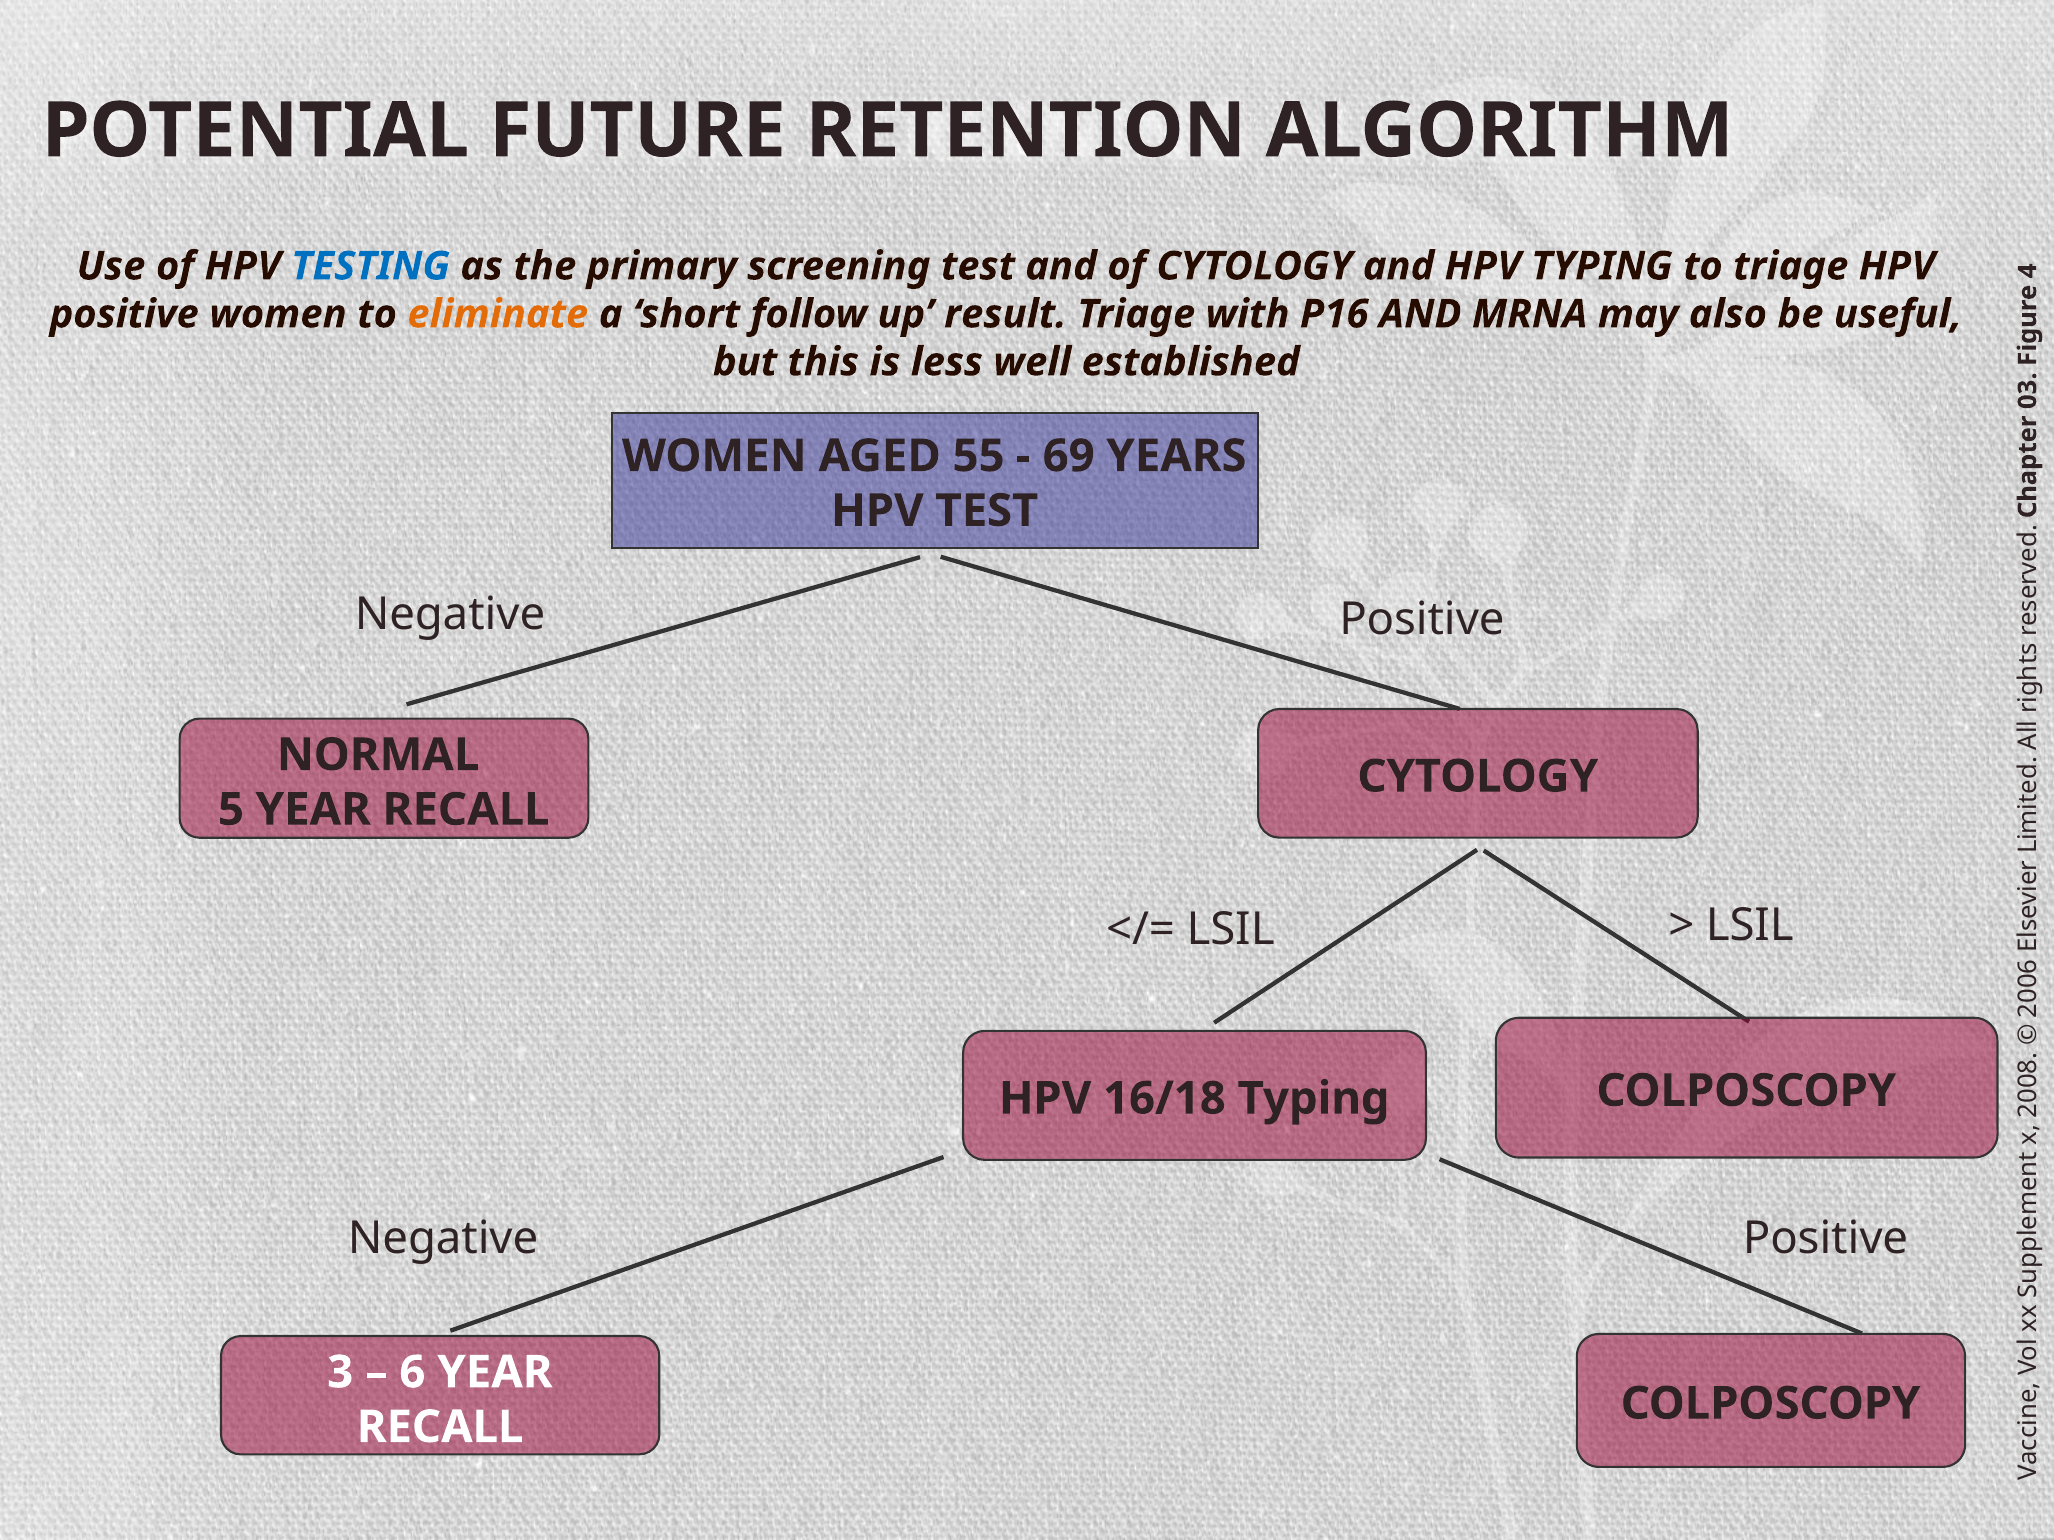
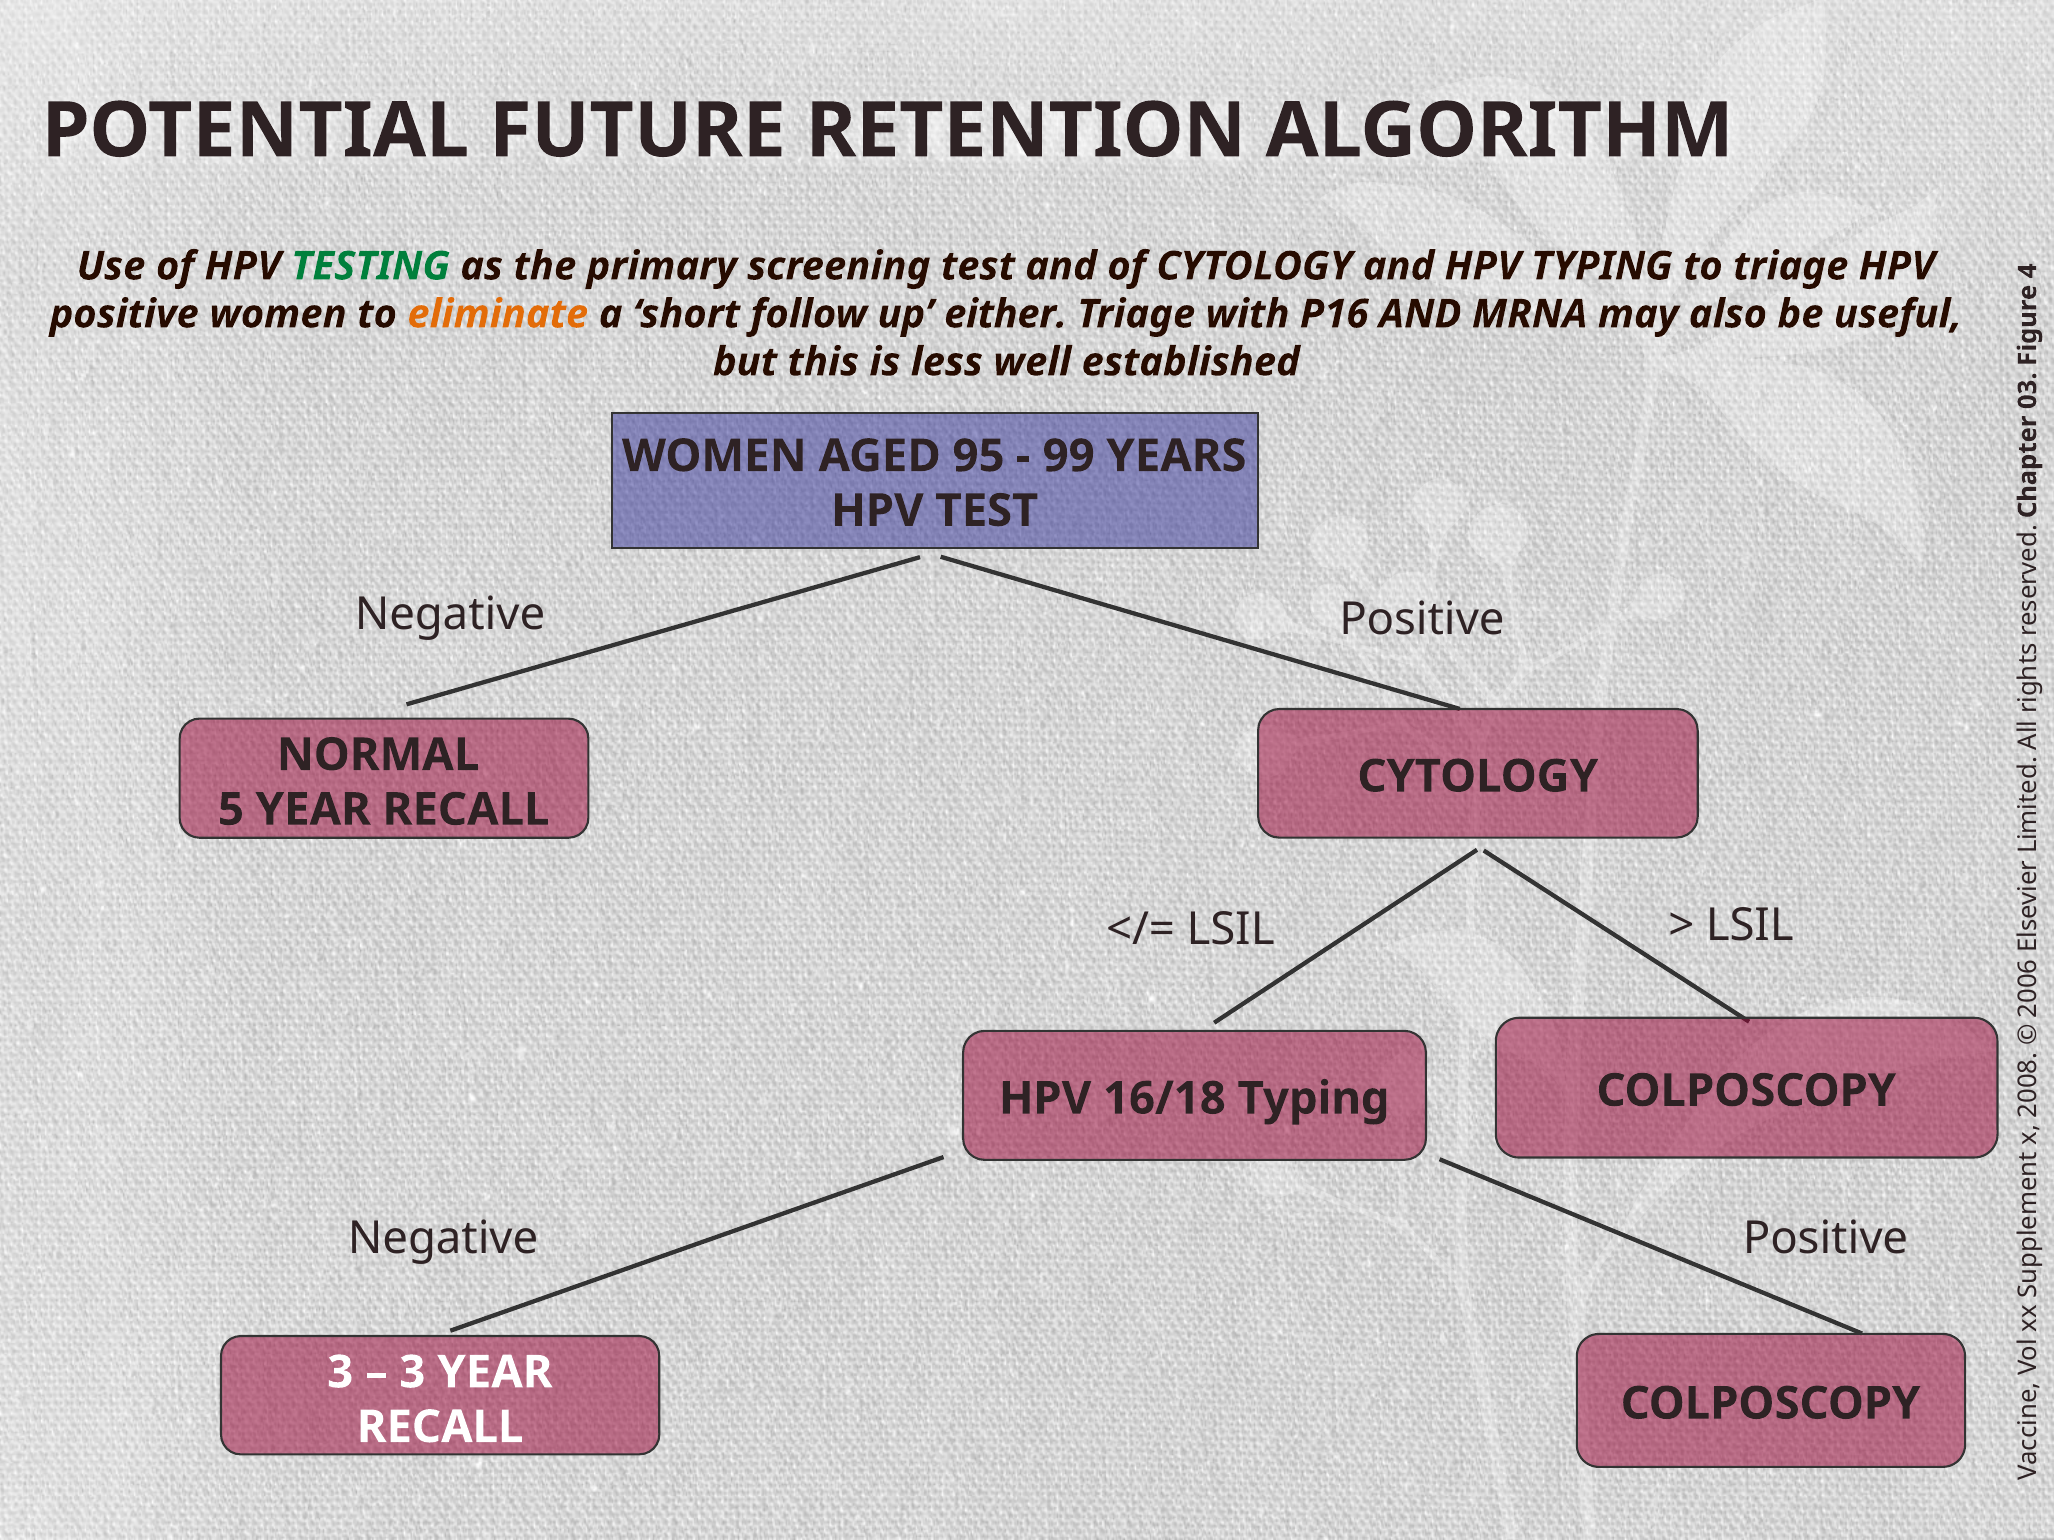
TESTING colour: blue -> green
result: result -> either
55: 55 -> 95
69: 69 -> 99
6 at (412, 1373): 6 -> 3
